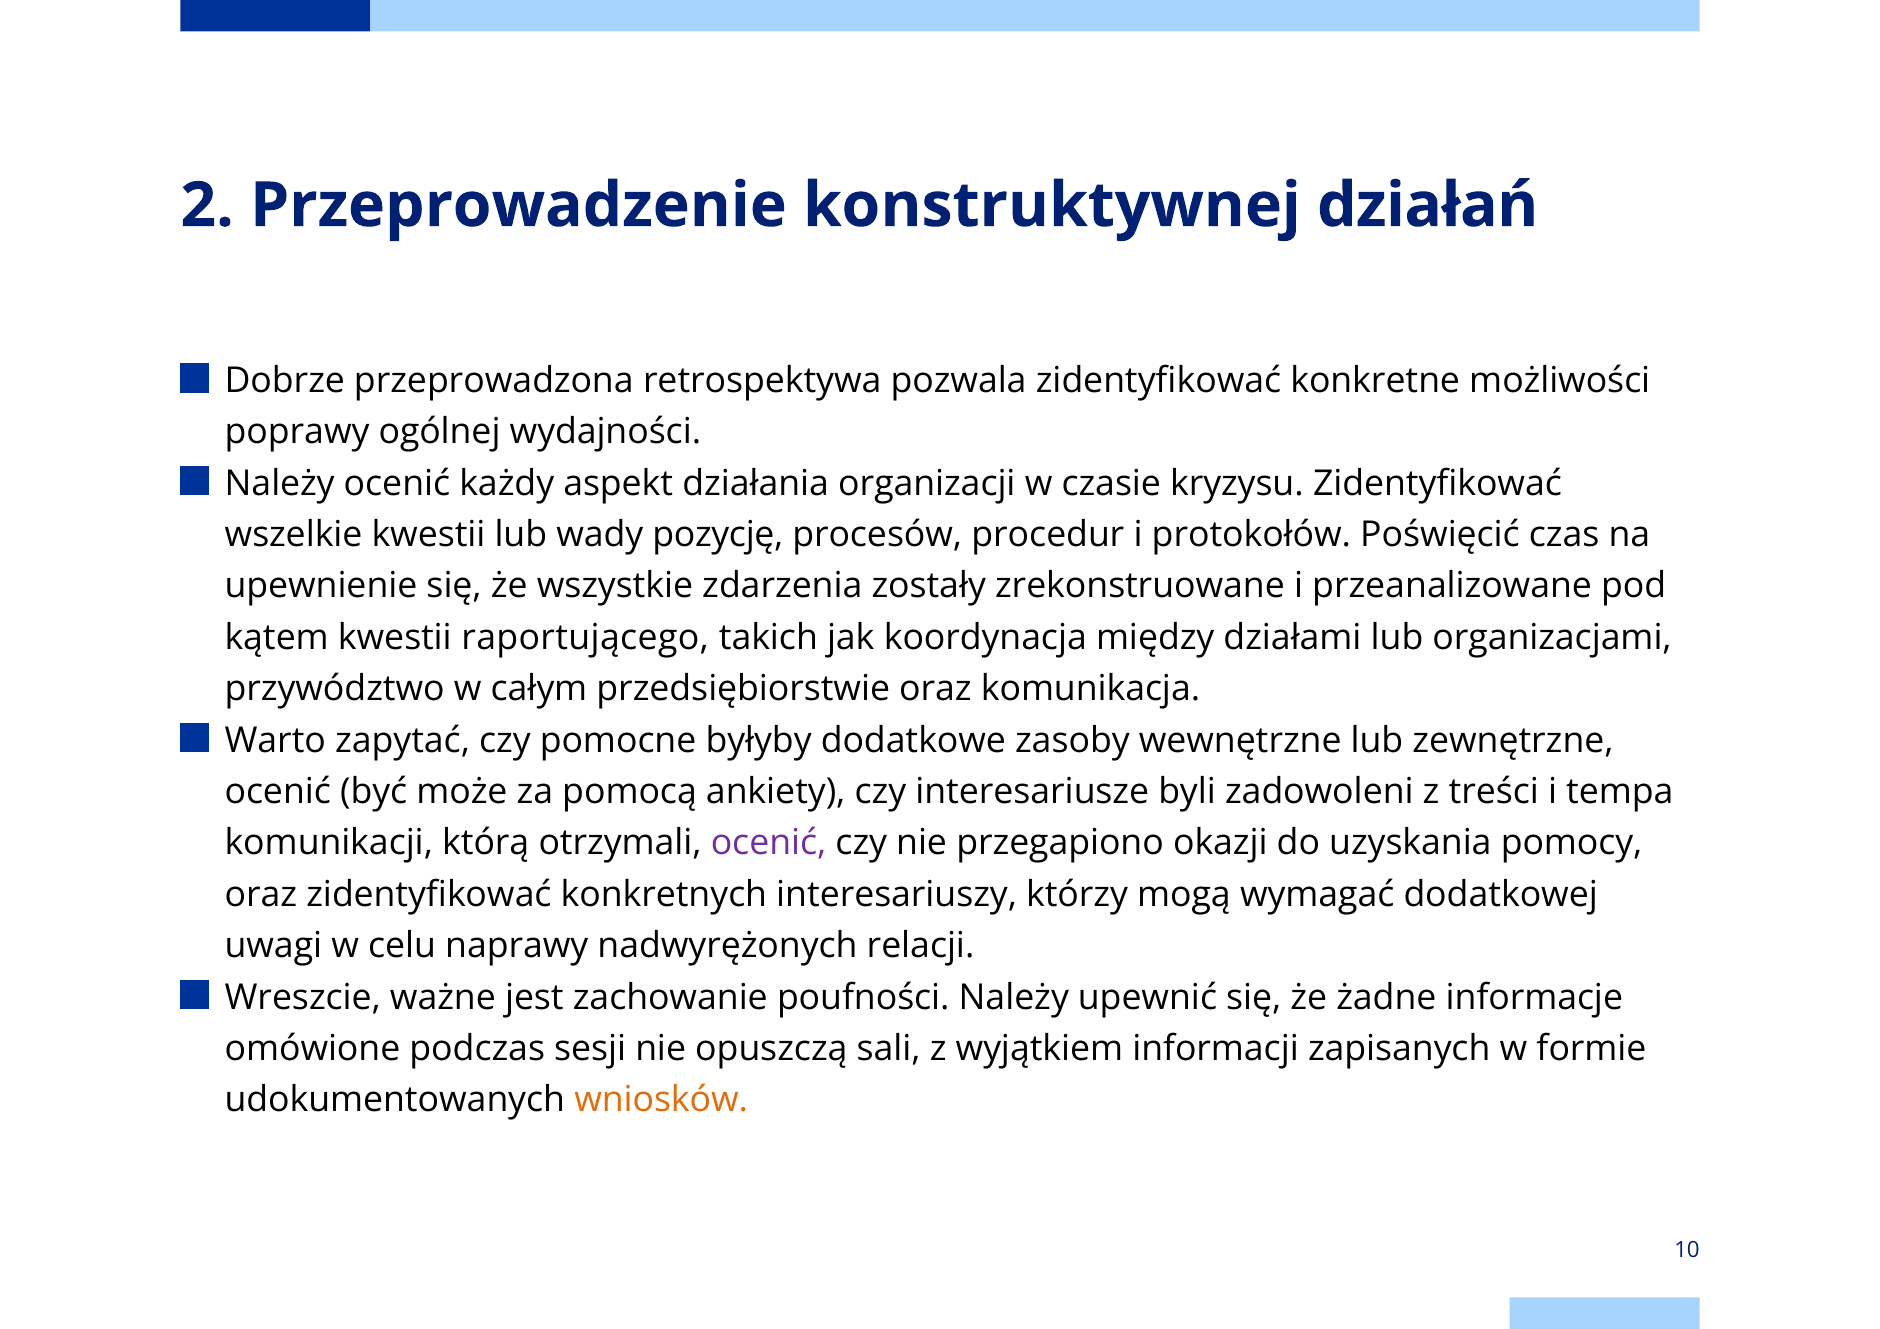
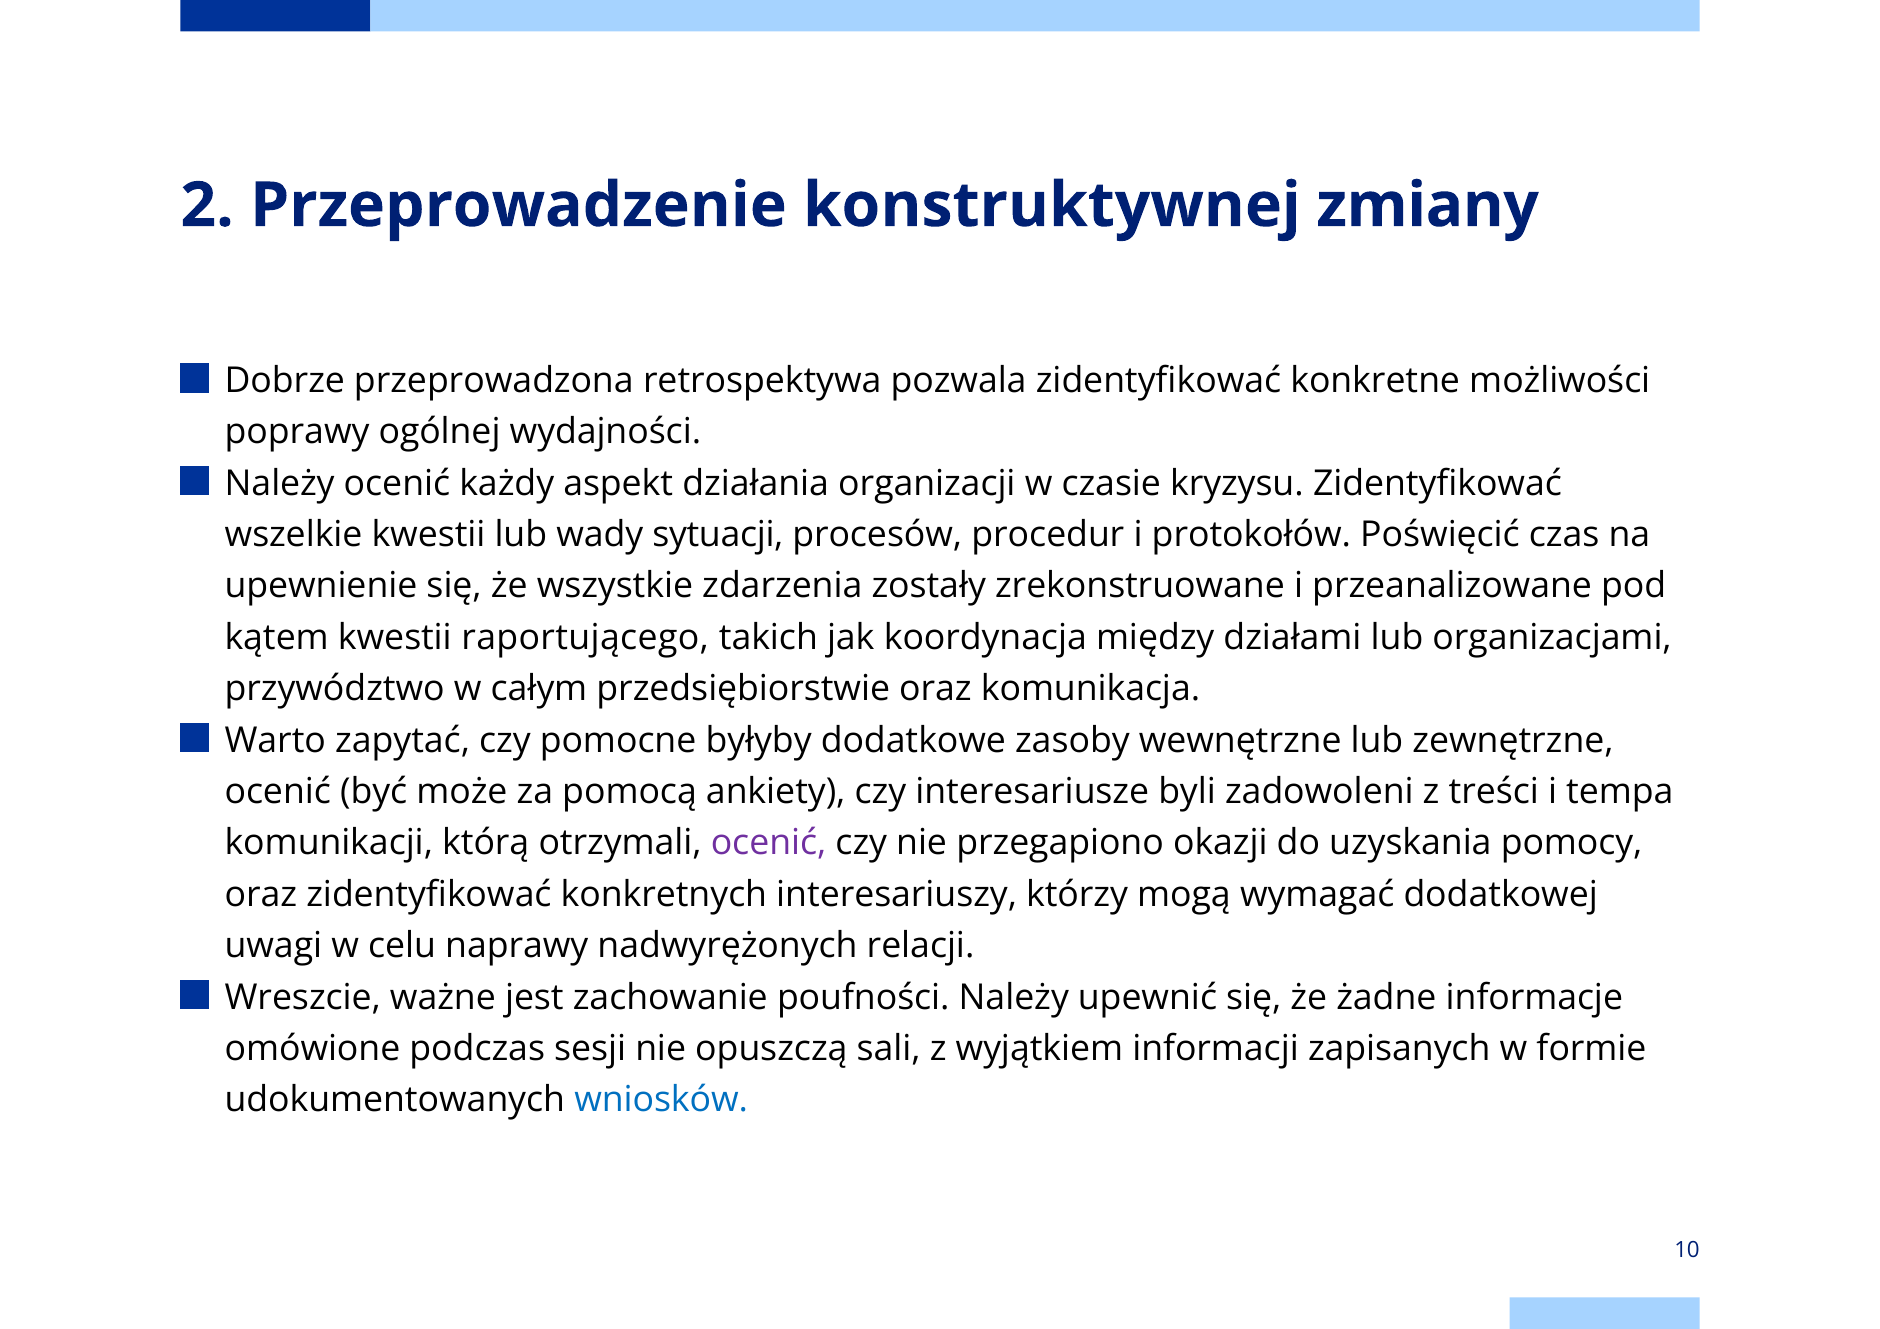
działań: działań -> zmiany
pozycję: pozycję -> sytuacji
wniosków colour: orange -> blue
